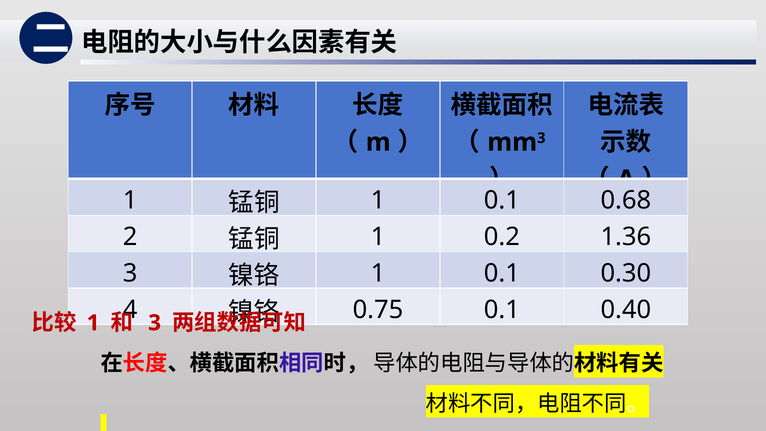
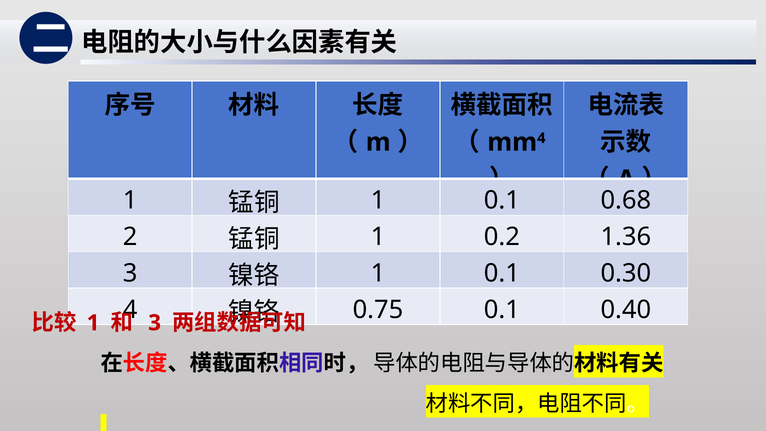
3 at (541, 138): 3 -> 4
